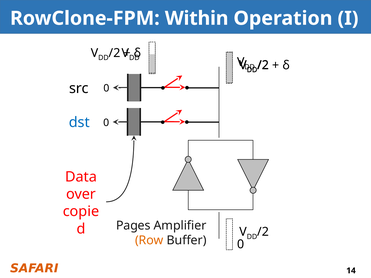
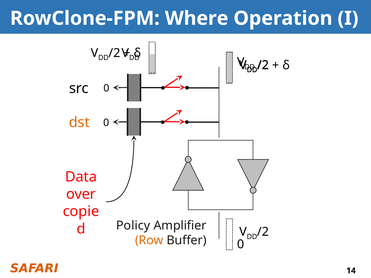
Within: Within -> Where
dst colour: blue -> orange
Pages: Pages -> Policy
